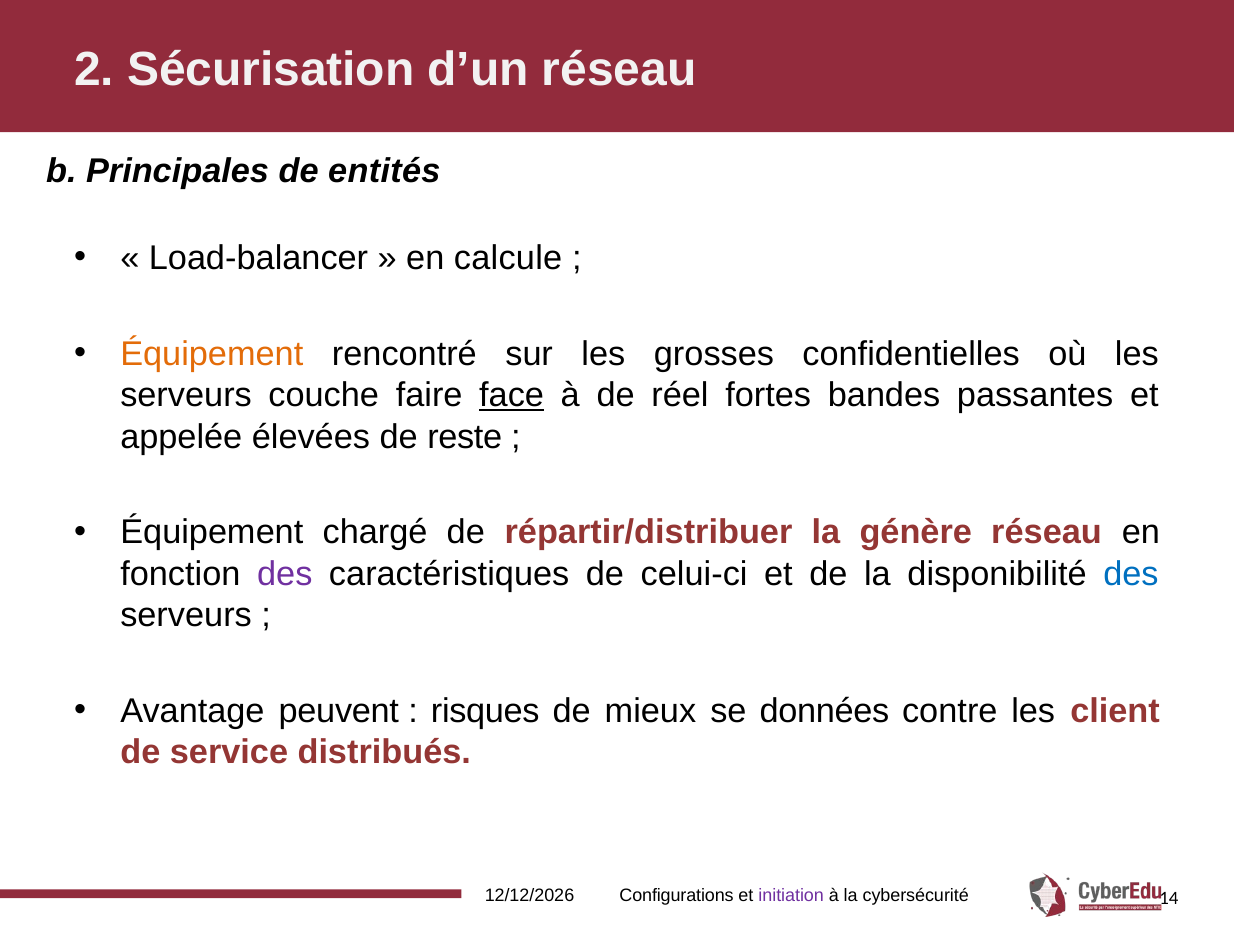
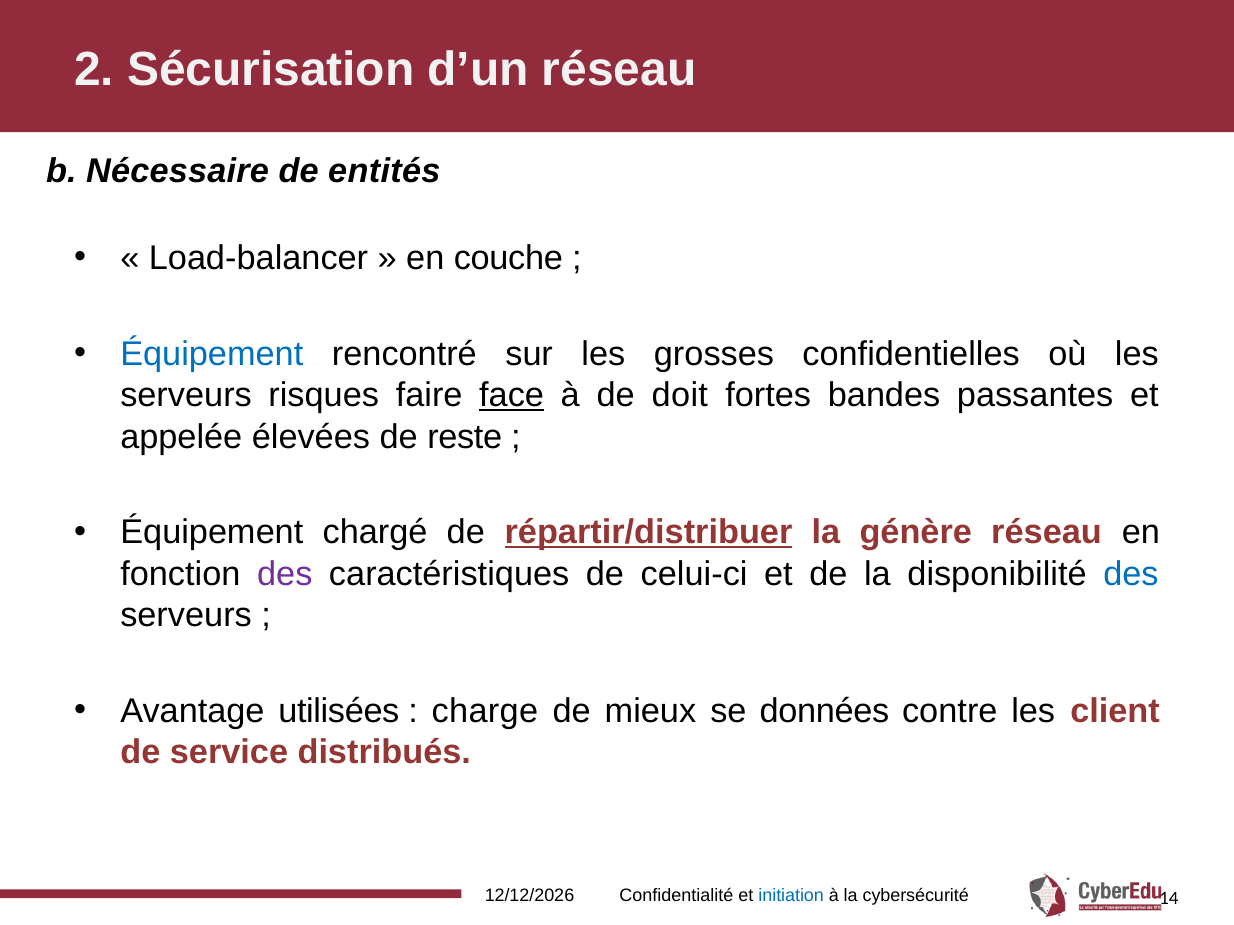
Principales: Principales -> Nécessaire
calcule: calcule -> couche
Équipement at (212, 355) colour: orange -> blue
couche: couche -> risques
réel: réel -> doit
répartir/distribuer underline: none -> present
peuvent: peuvent -> utilisées
risques: risques -> charge
Configurations: Configurations -> Confidentialité
initiation colour: purple -> blue
